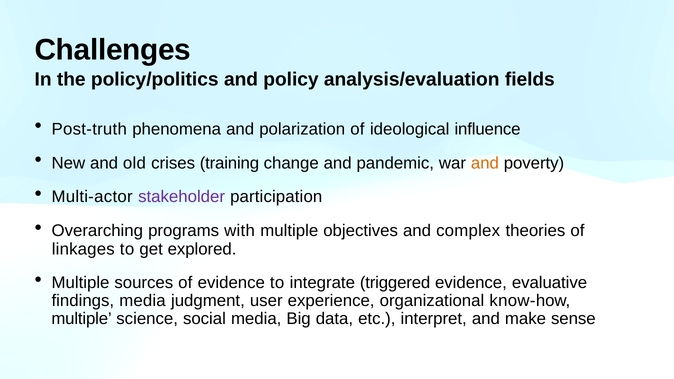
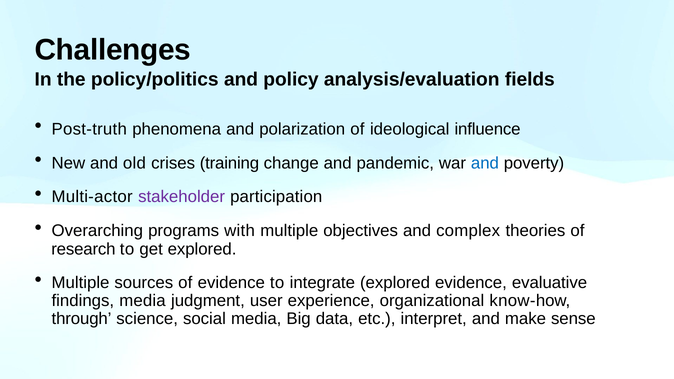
and at (485, 163) colour: orange -> blue
linkages: linkages -> research
integrate triggered: triggered -> explored
multiple at (82, 319): multiple -> through
